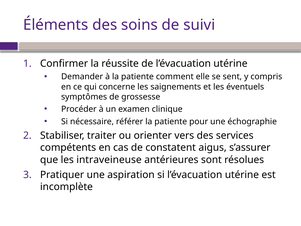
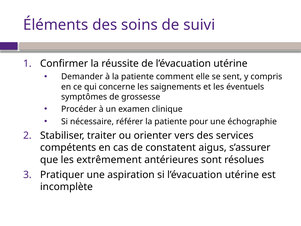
intraveineuse: intraveineuse -> extrêmement
